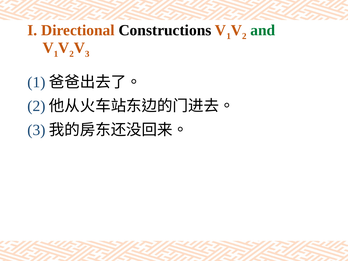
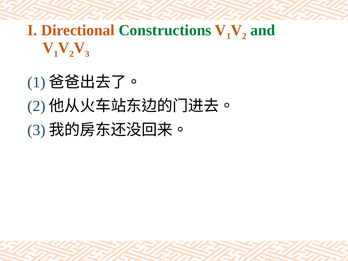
Constructions colour: black -> green
